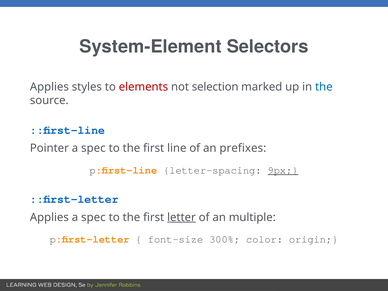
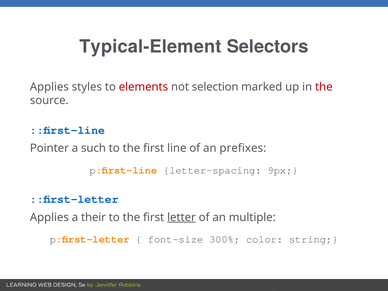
System-Element: System-Element -> Typical-Element
the at (324, 87) colour: blue -> red
spec at (93, 148): spec -> such
9px underline: present -> none
Applies a spec: spec -> their
origin: origin -> string
